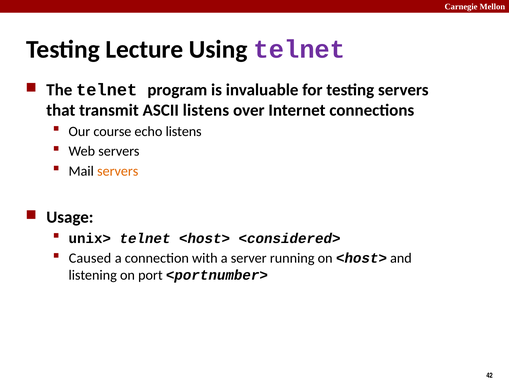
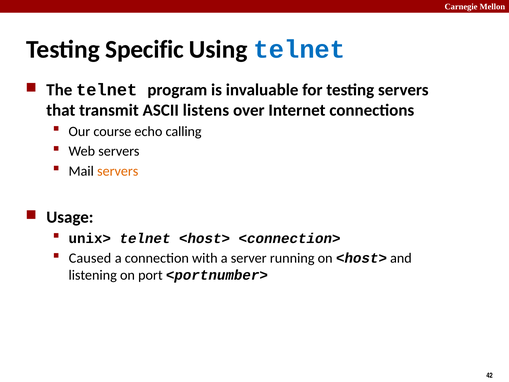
Lecture: Lecture -> Specific
telnet at (299, 49) colour: purple -> blue
echo listens: listens -> calling
<considered>: <considered> -> <connection>
